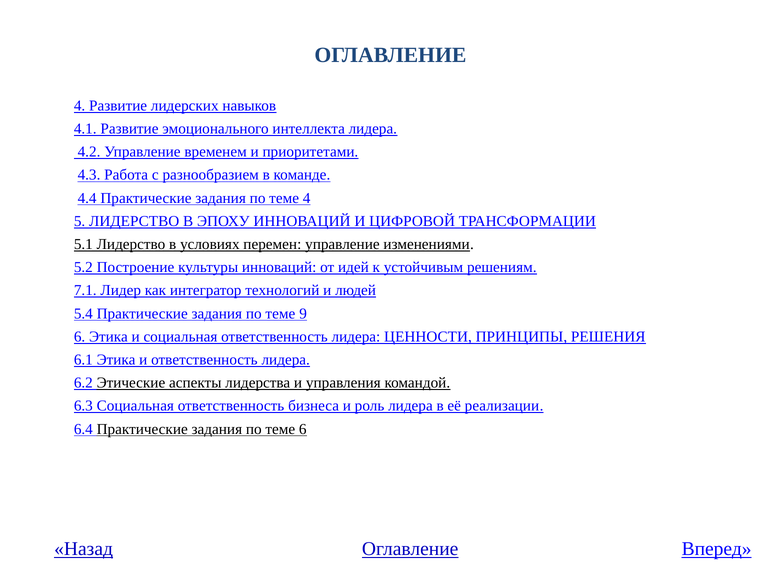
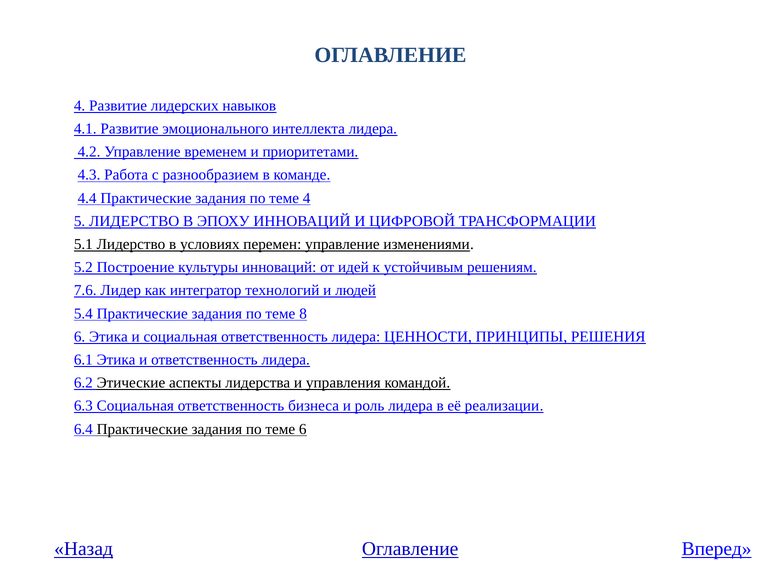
7.1: 7.1 -> 7.6
9: 9 -> 8
